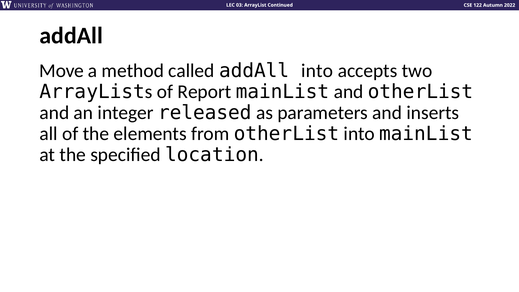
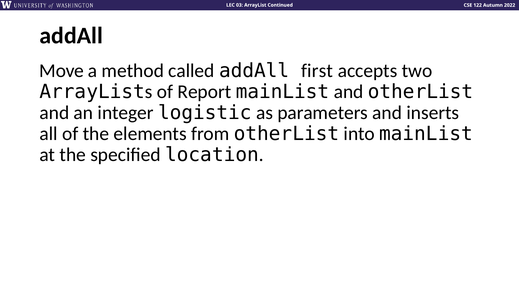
addAll into: into -> first
released: released -> logistic
